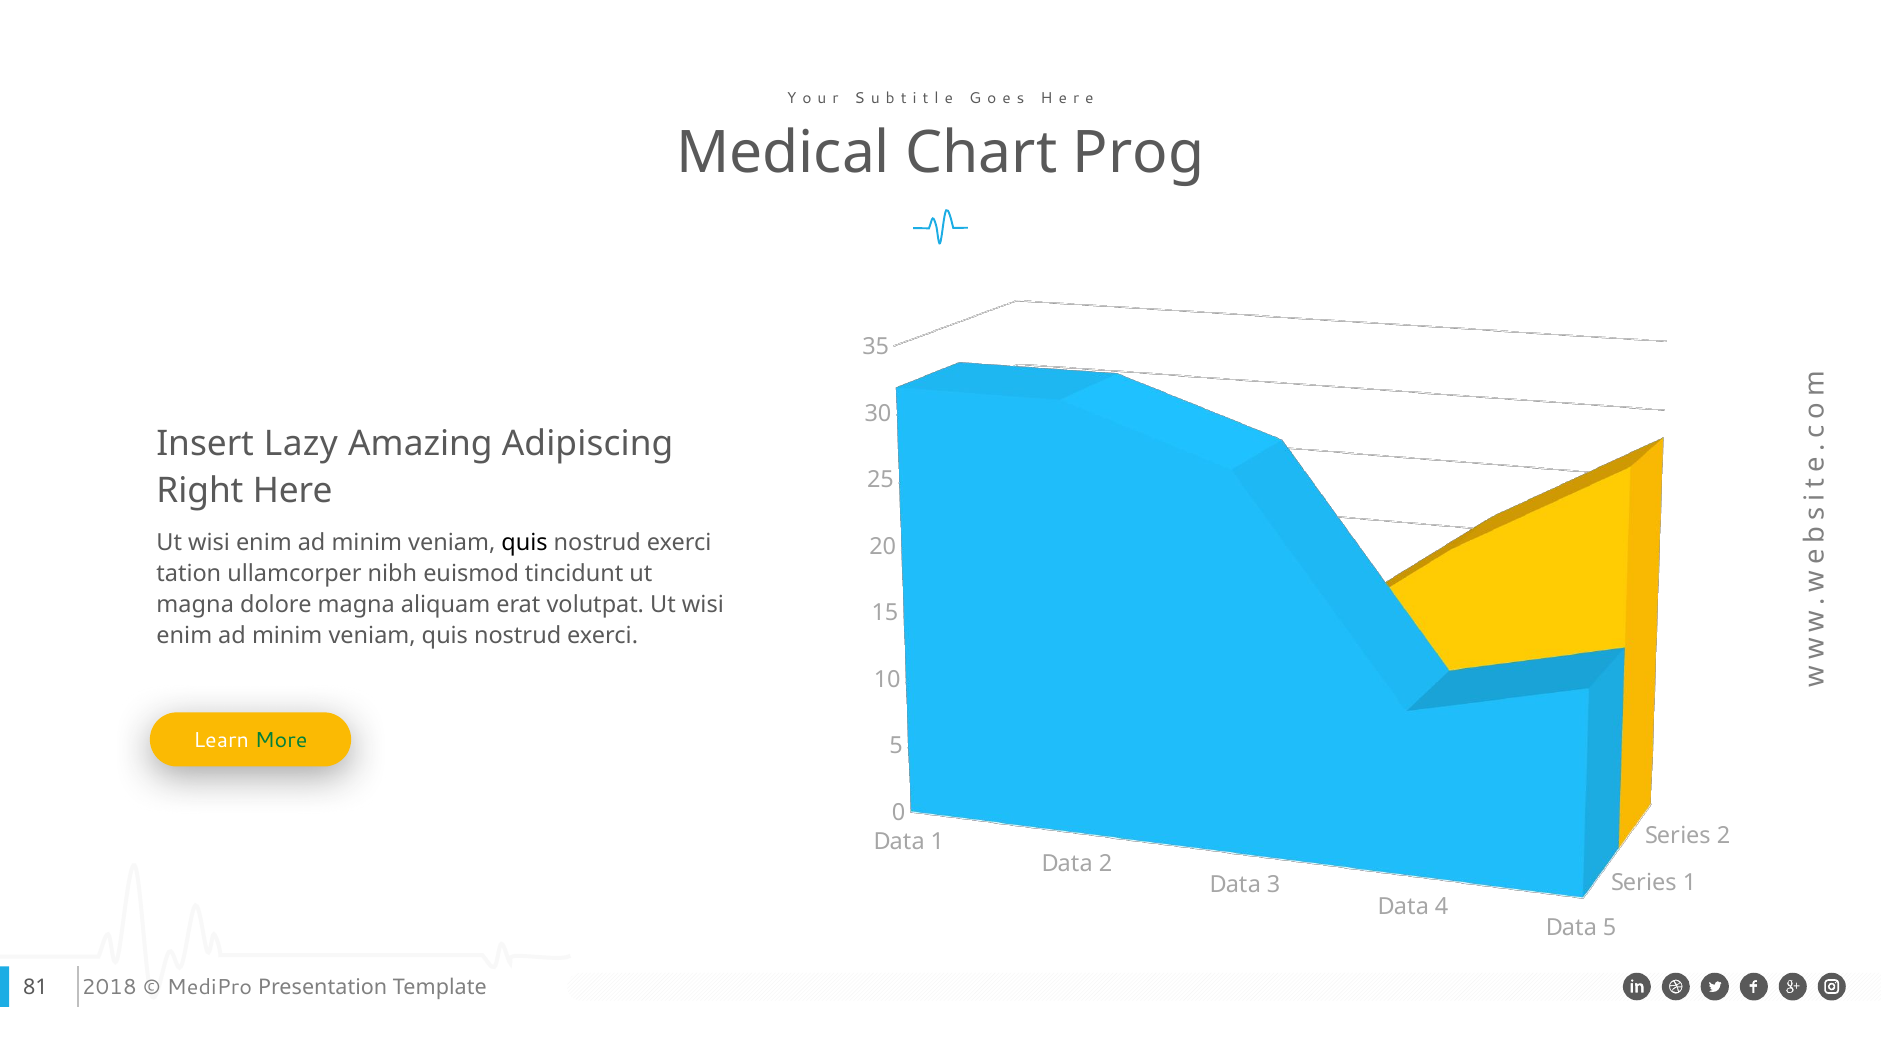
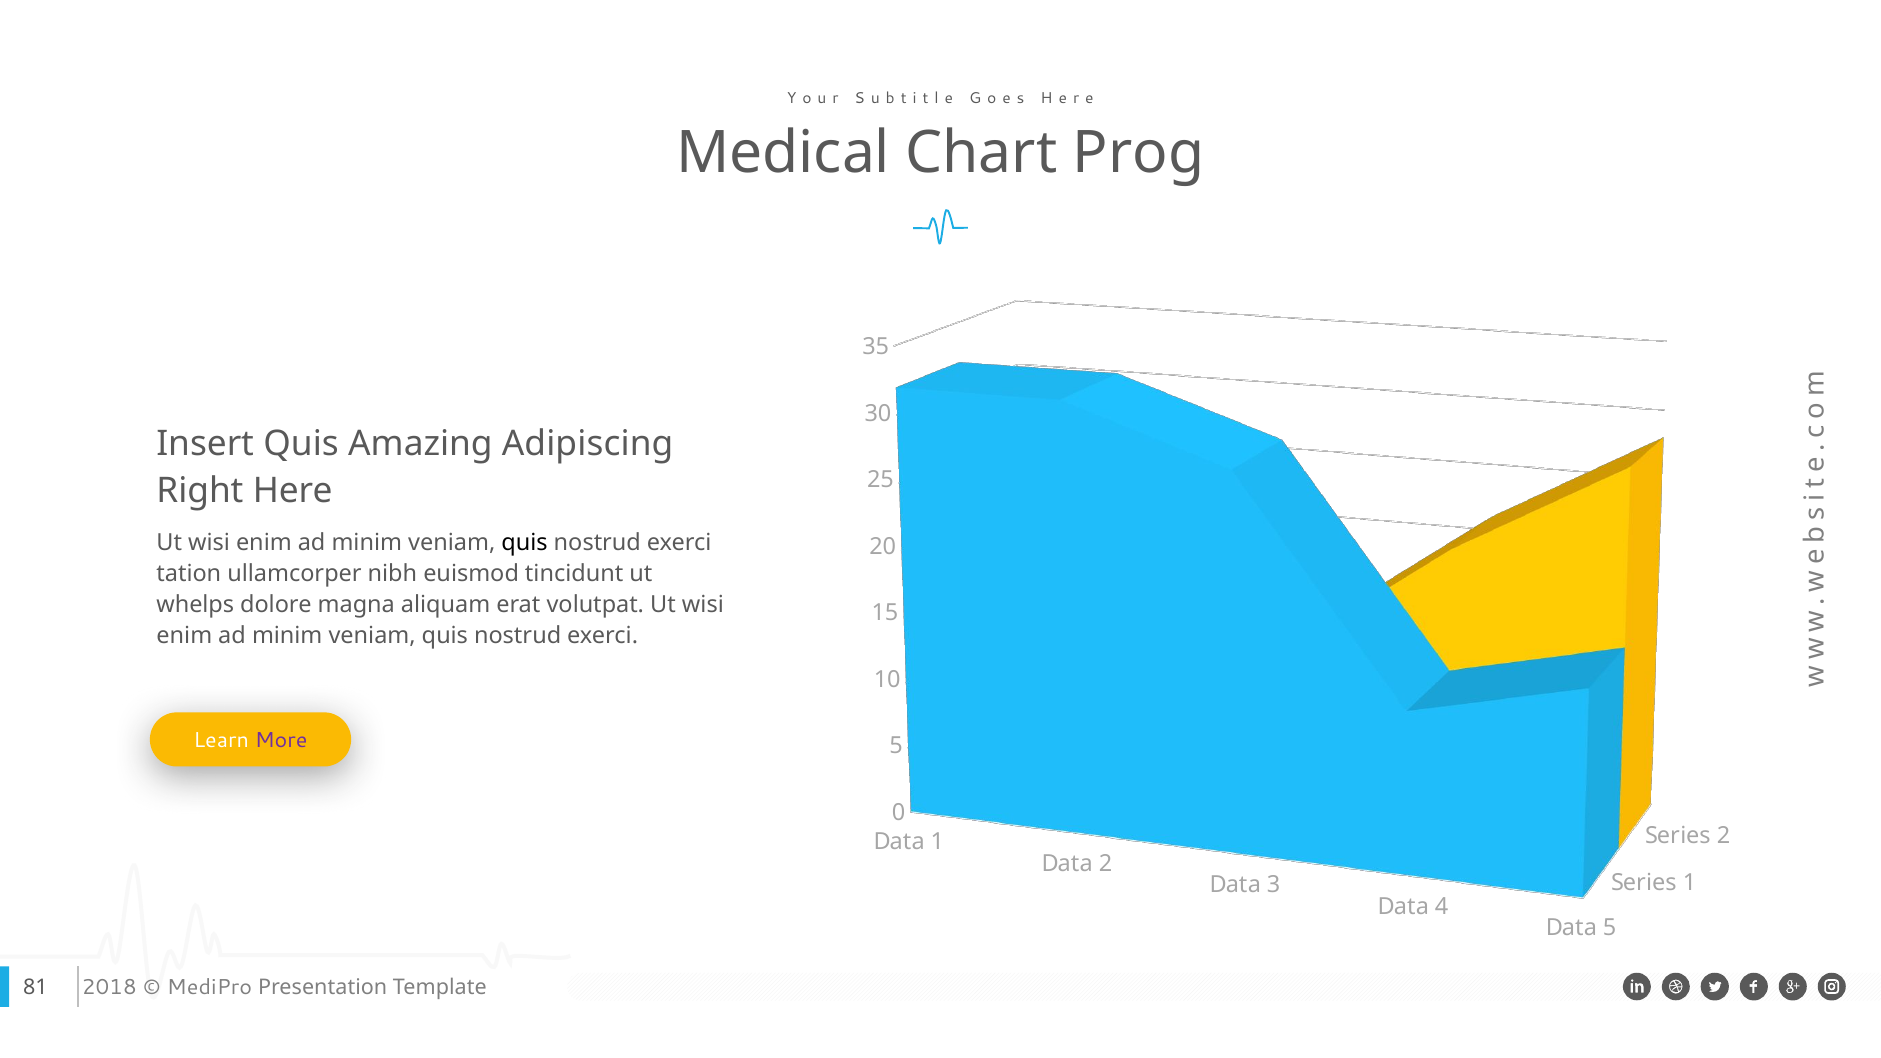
Insert Lazy: Lazy -> Quis
magna at (195, 604): magna -> whelps
More colour: green -> purple
